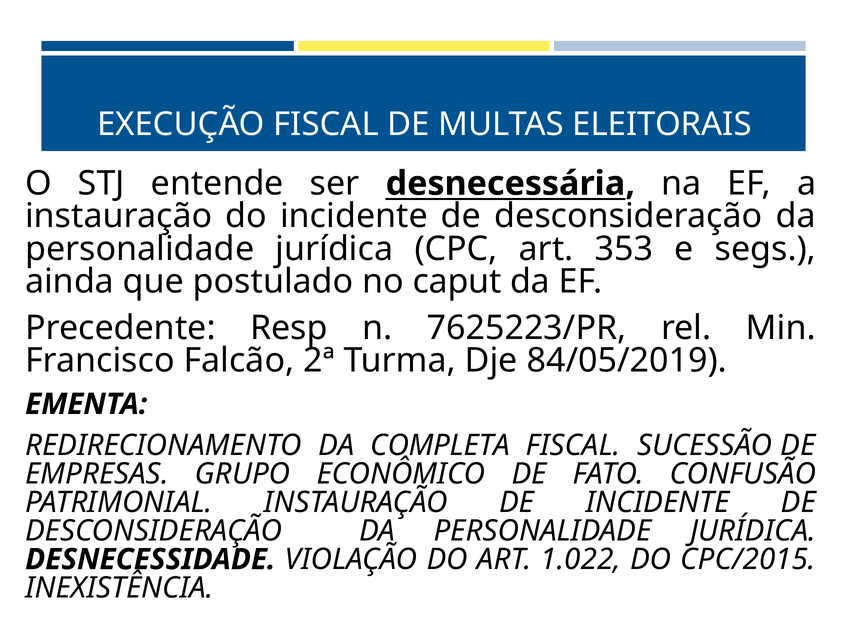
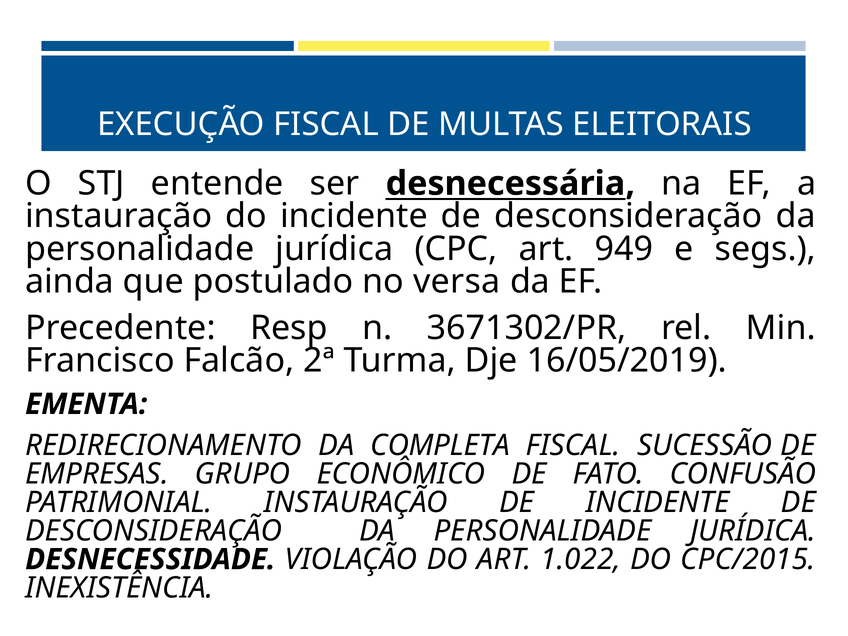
353: 353 -> 949
caput: caput -> versa
7625223/PR: 7625223/PR -> 3671302/PR
84/05/2019: 84/05/2019 -> 16/05/2019
